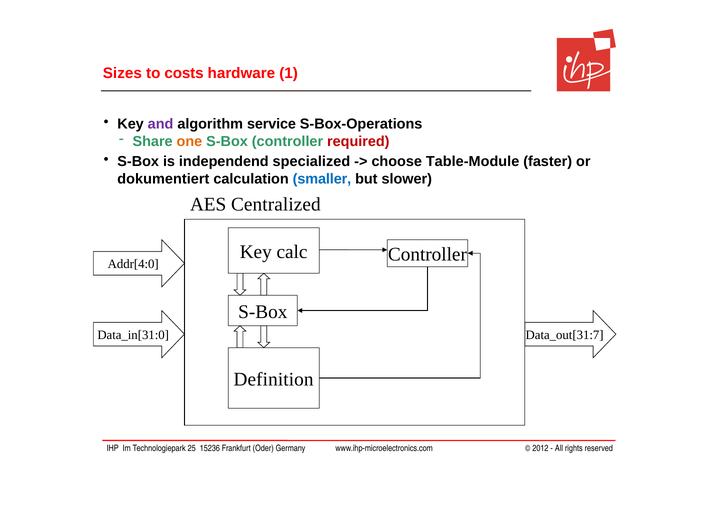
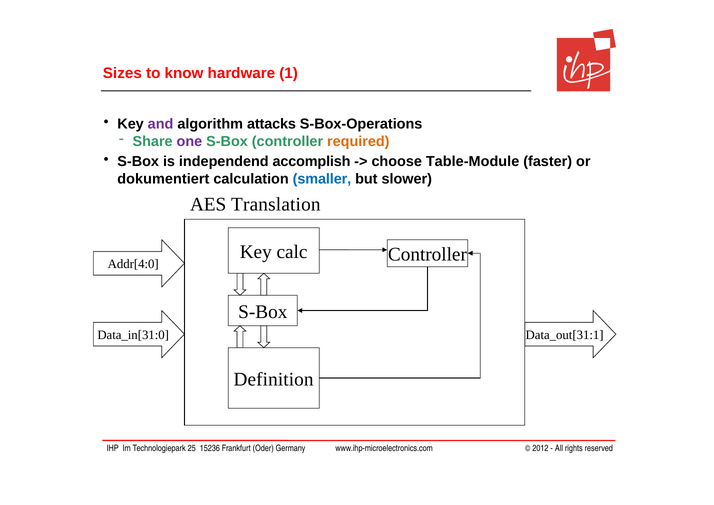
costs: costs -> know
service: service -> attacks
one colour: orange -> purple
required colour: red -> orange
specialized: specialized -> accomplish
Centralized: Centralized -> Translation
Data_out[31:7: Data_out[31:7 -> Data_out[31:1
